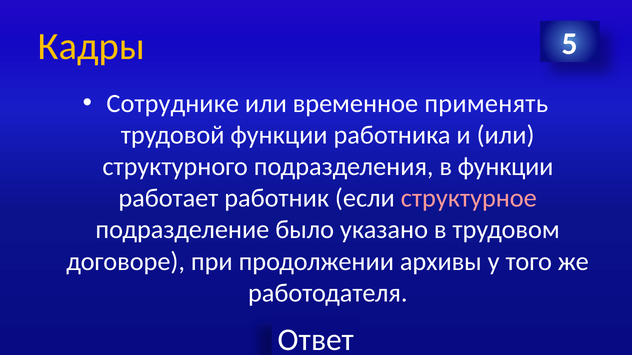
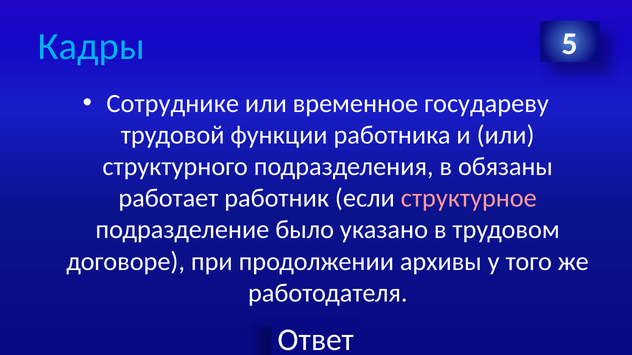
Кадры colour: yellow -> light blue
применять: применять -> государеву
в функции: функции -> обязаны
